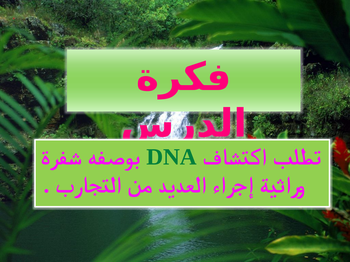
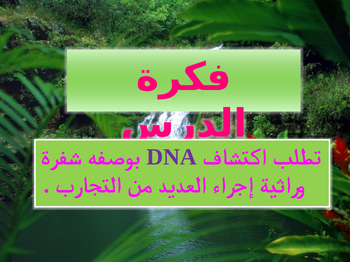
DNA colour: green -> purple
